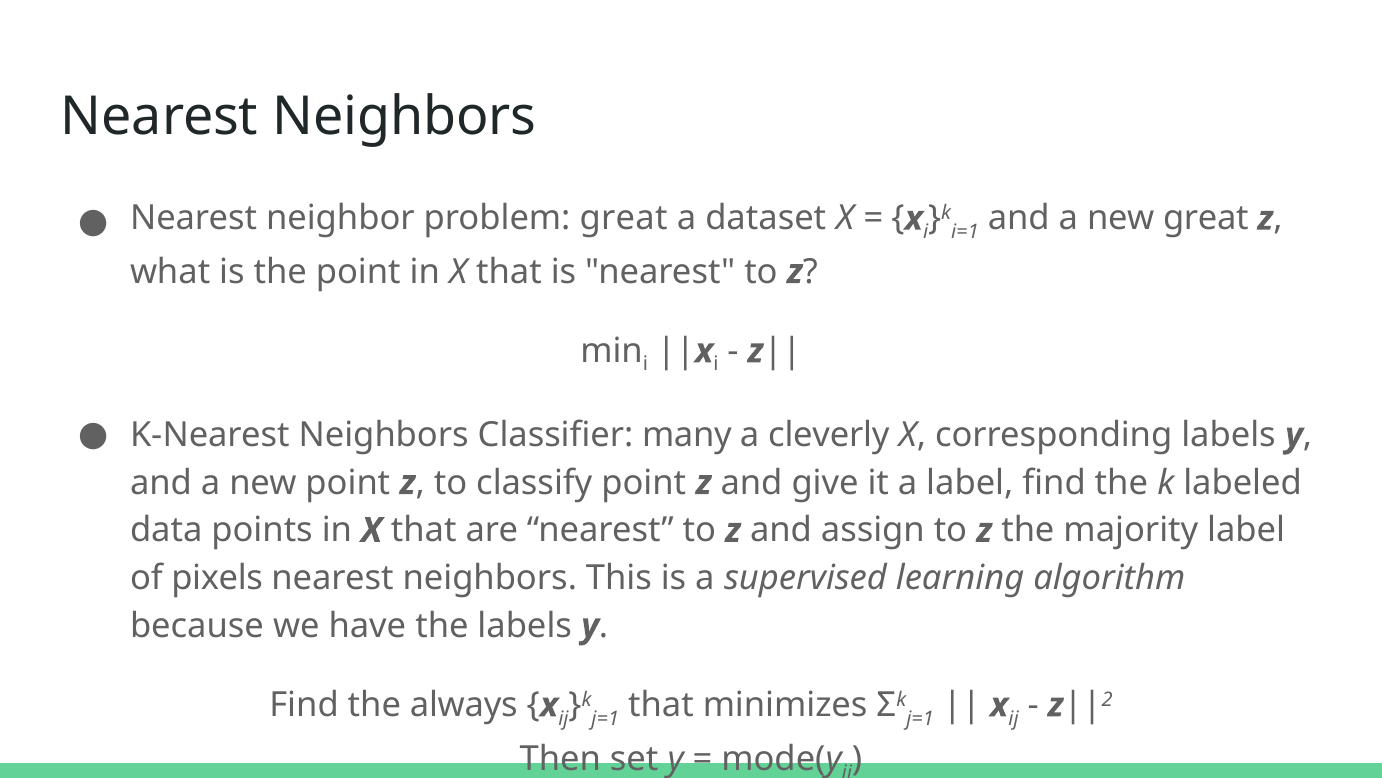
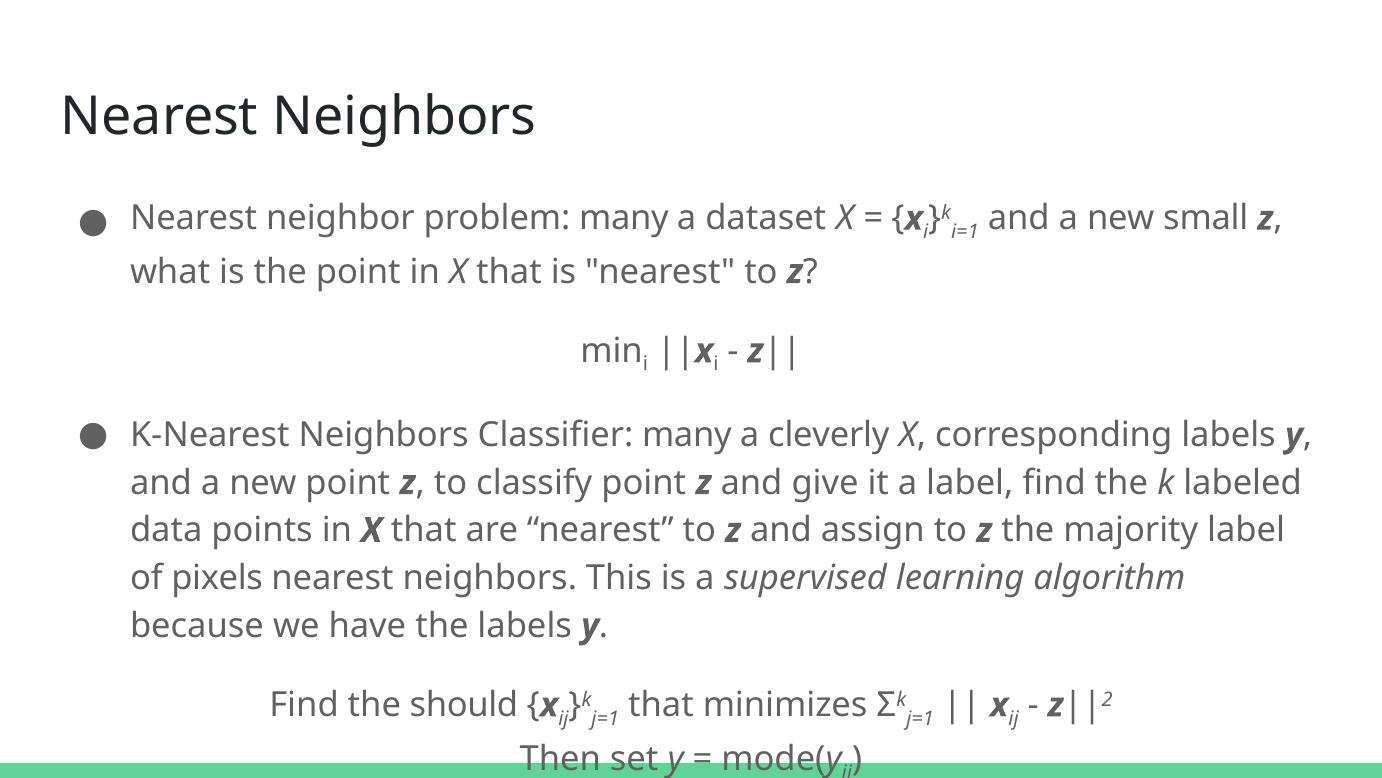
problem great: great -> many
new great: great -> small
always: always -> should
